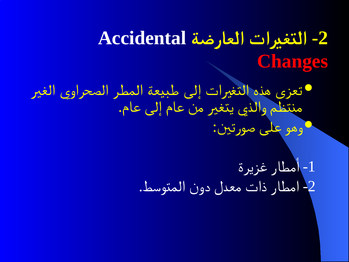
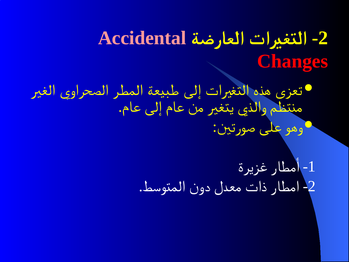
Accidental colour: white -> pink
